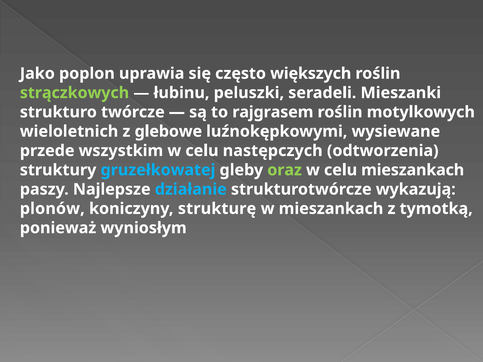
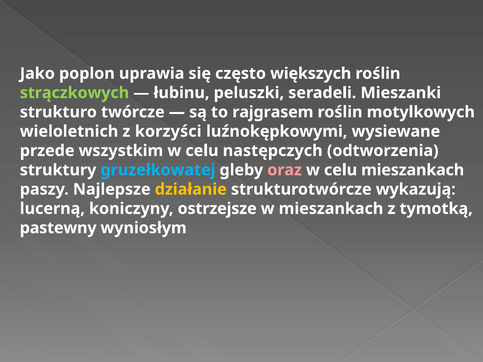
glebowe: glebowe -> korzyści
oraz colour: light green -> pink
działanie colour: light blue -> yellow
plonów: plonów -> lucerną
strukturę: strukturę -> ostrzejsze
ponieważ: ponieważ -> pastewny
